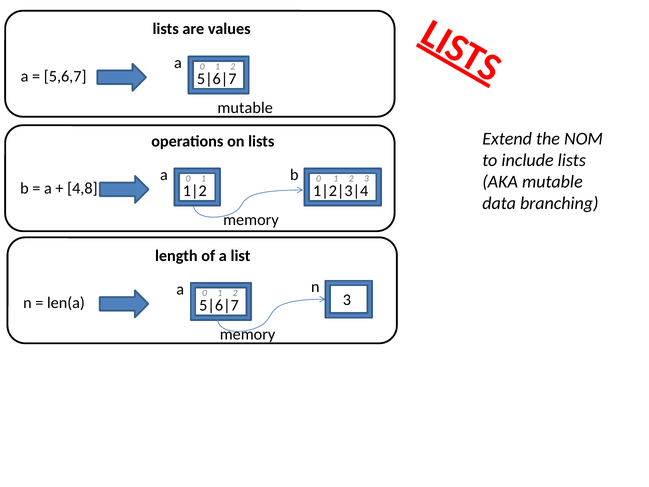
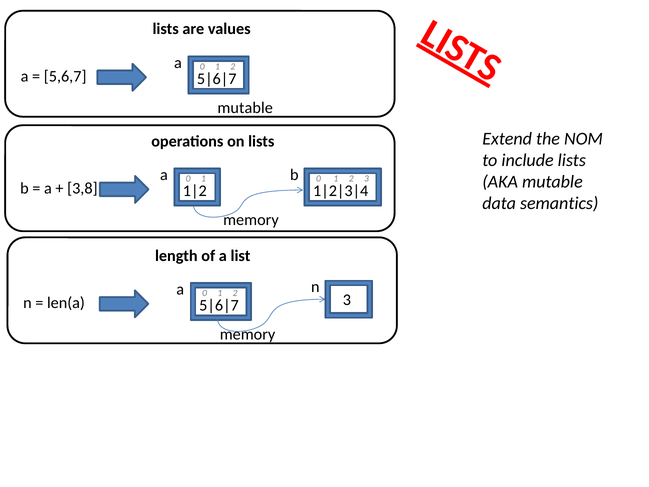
4,8: 4,8 -> 3,8
branching: branching -> semantics
